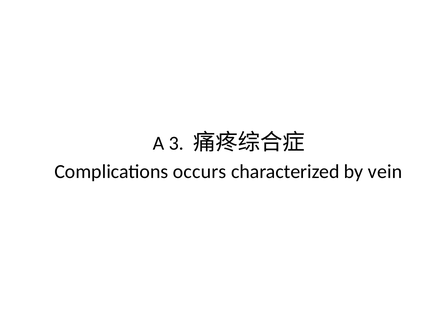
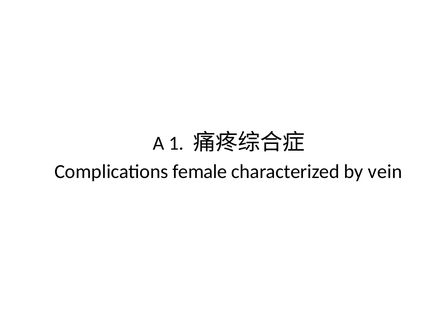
3: 3 -> 1
occurs: occurs -> female
